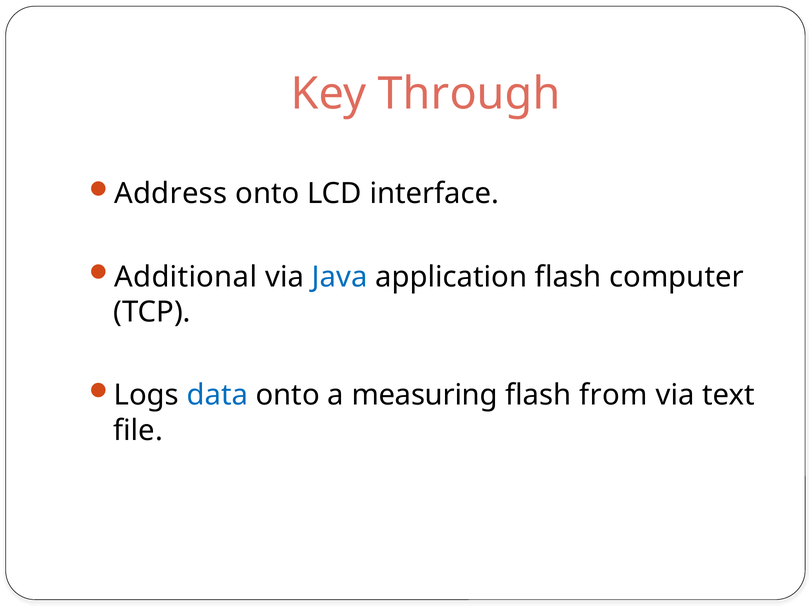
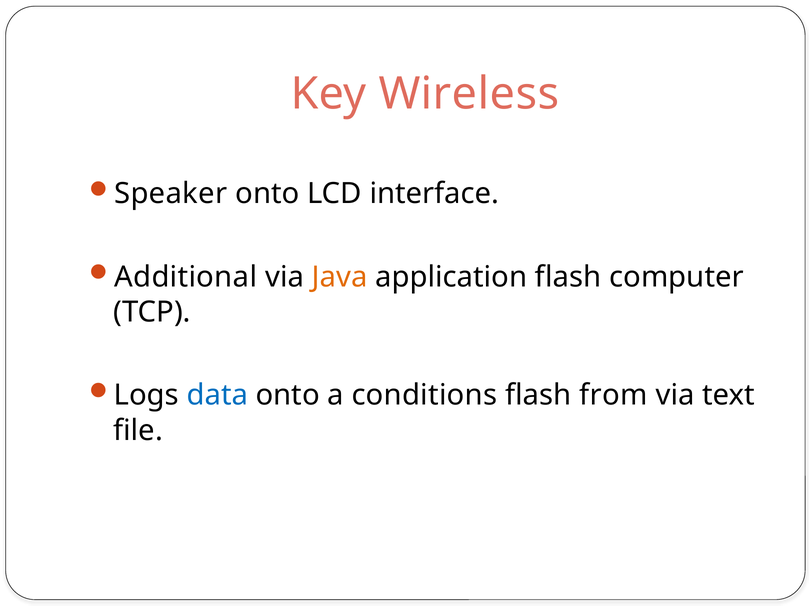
Through: Through -> Wireless
Address: Address -> Speaker
Java colour: blue -> orange
measuring: measuring -> conditions
